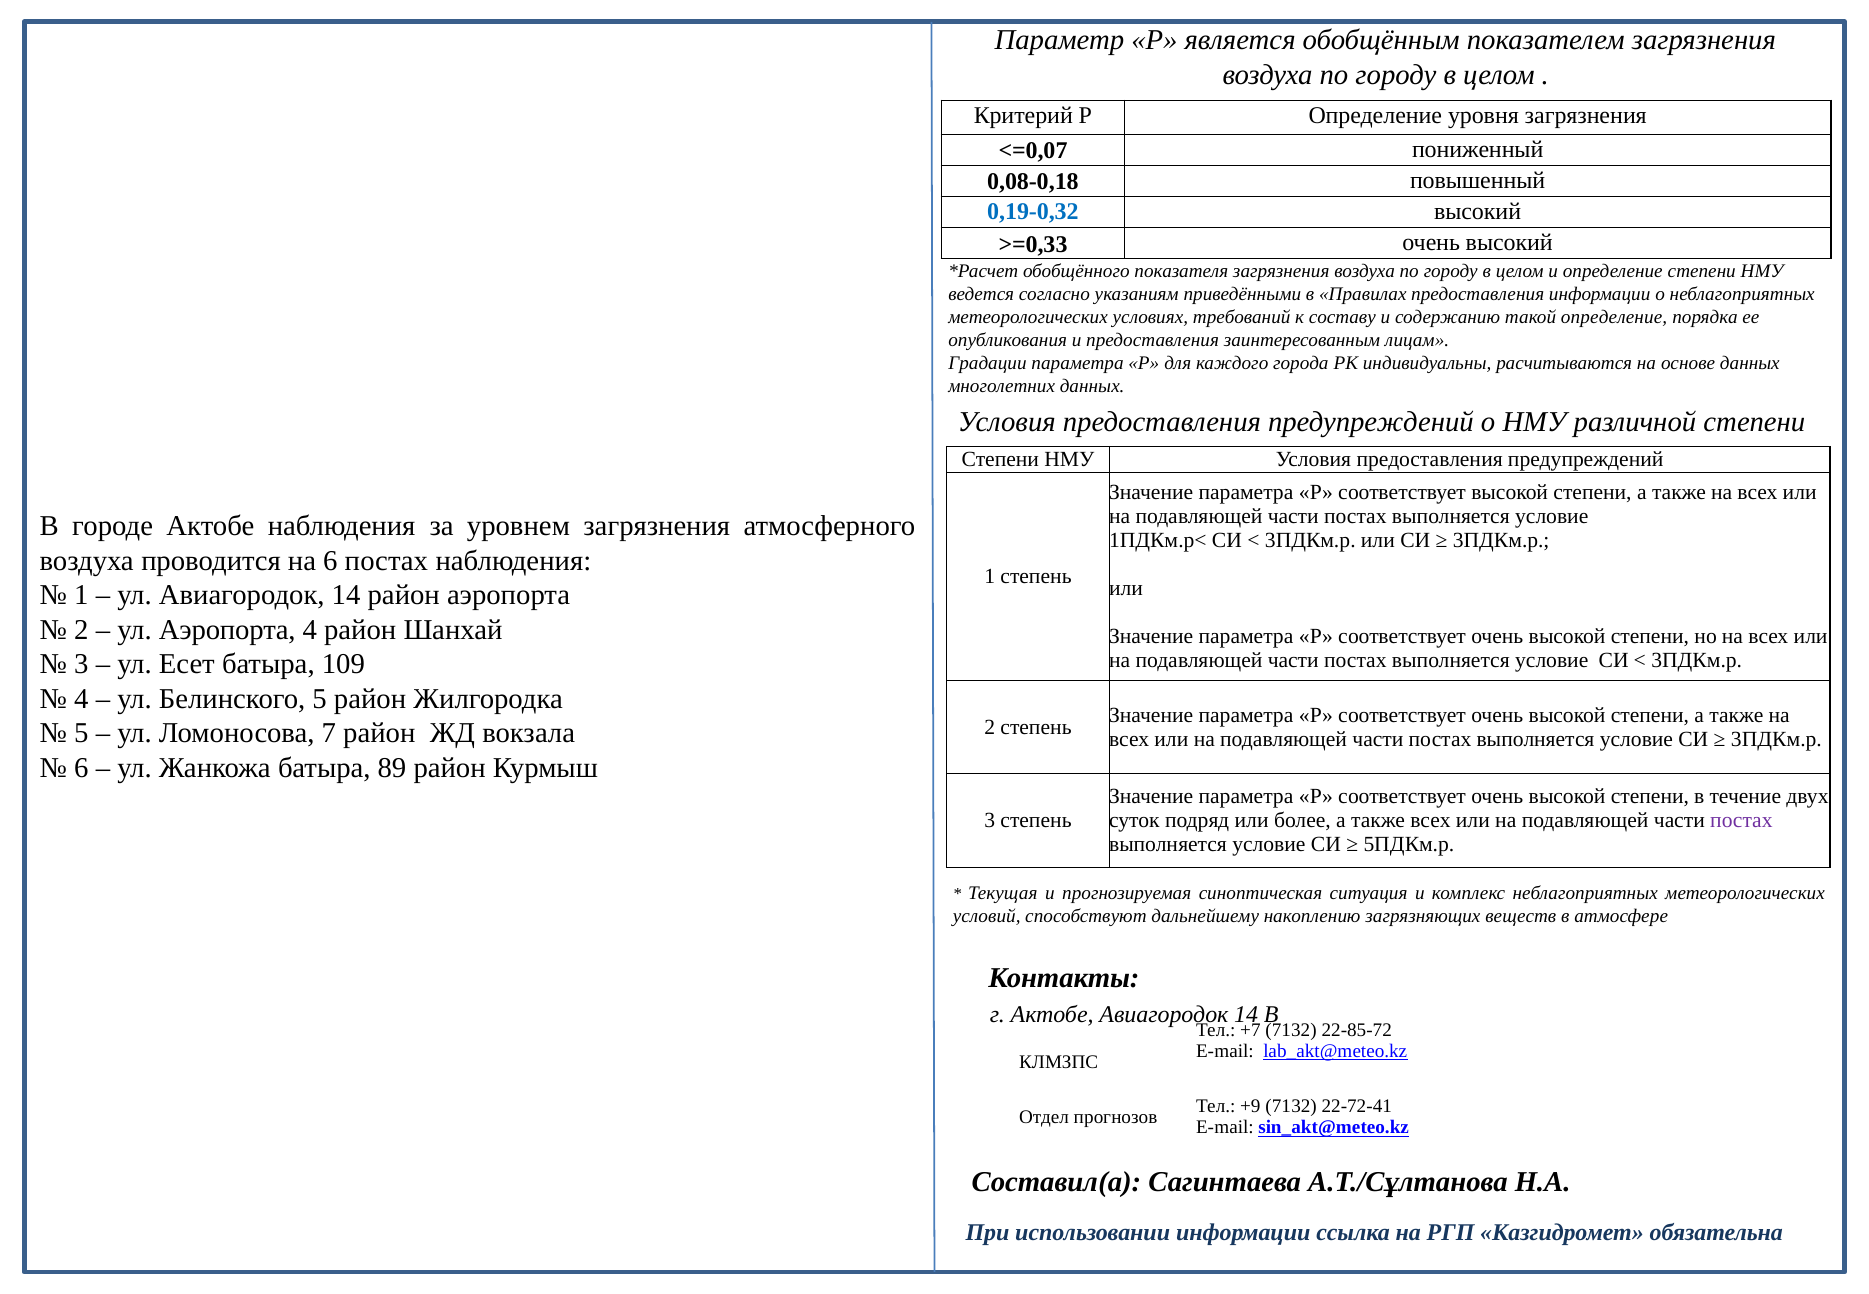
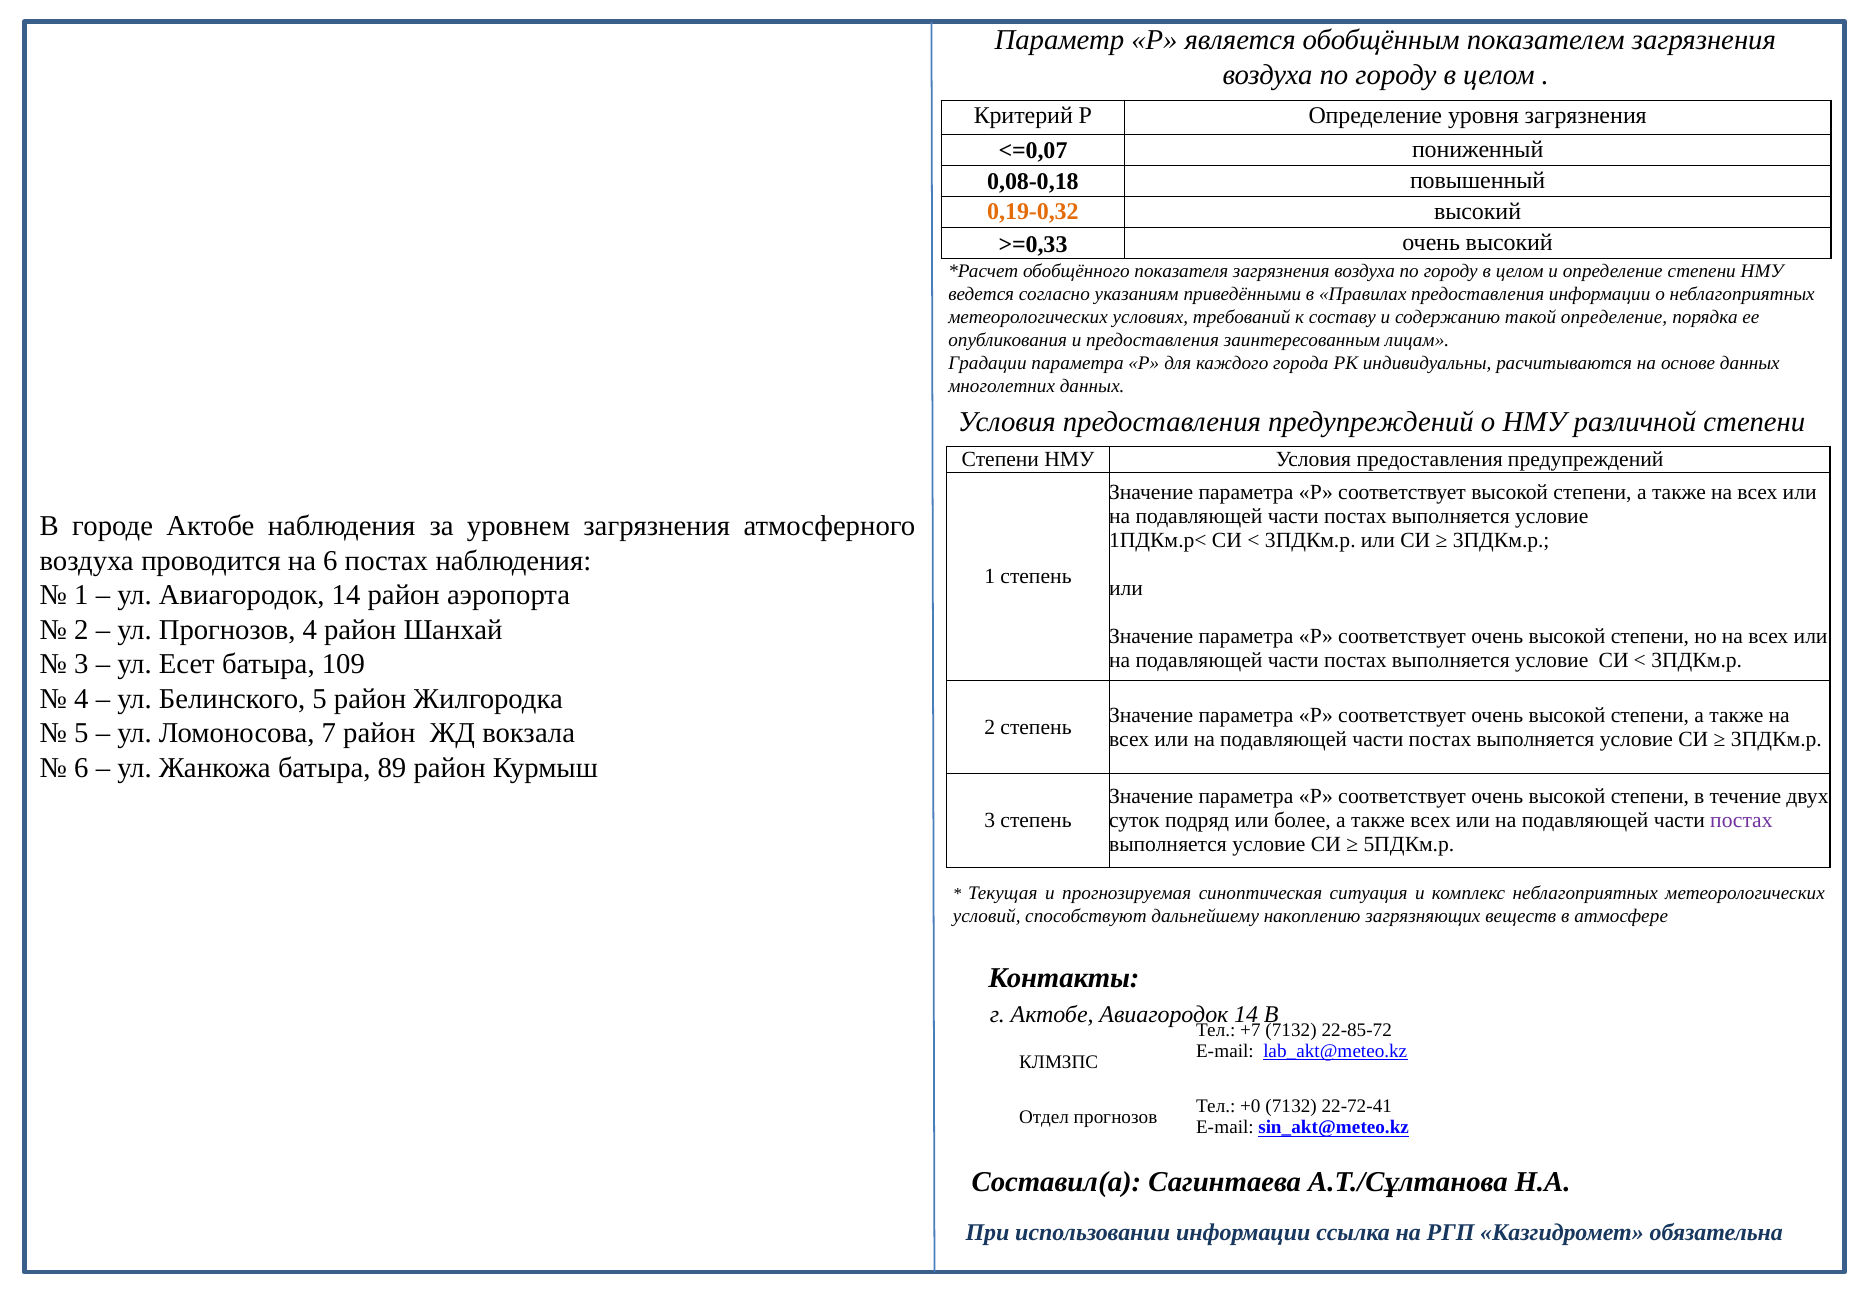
0,19-0,32 colour: blue -> orange
ул Аэропорта: Аэропорта -> Прогнозов
+9: +9 -> +0
